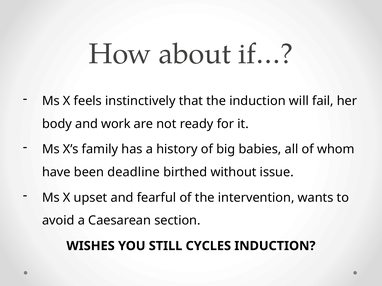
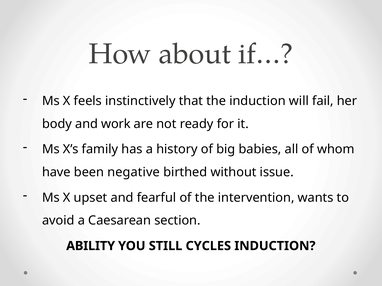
deadline: deadline -> negative
WISHES: WISHES -> ABILITY
